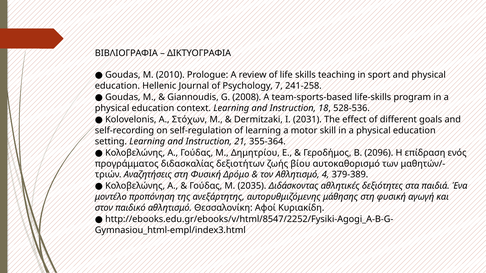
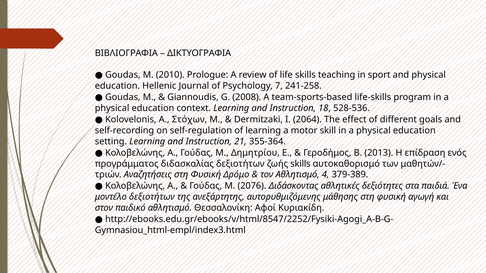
2031: 2031 -> 2064
2096: 2096 -> 2013
ζωής βίου: βίου -> skills
2035: 2035 -> 2076
μοντέλο προπόνηση: προπόνηση -> δεξιοτήτων
